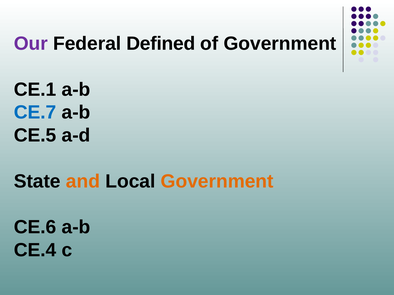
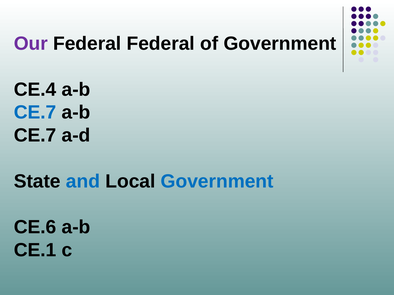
Federal Defined: Defined -> Federal
CE.1: CE.1 -> CE.4
CE.5 at (35, 136): CE.5 -> CE.7
and colour: orange -> blue
Government at (217, 182) colour: orange -> blue
CE.4: CE.4 -> CE.1
